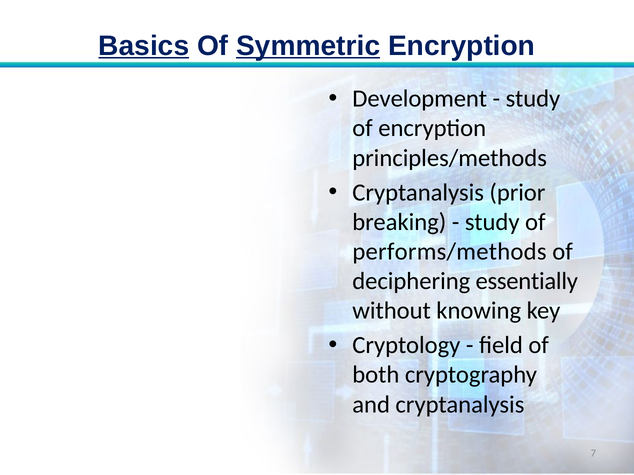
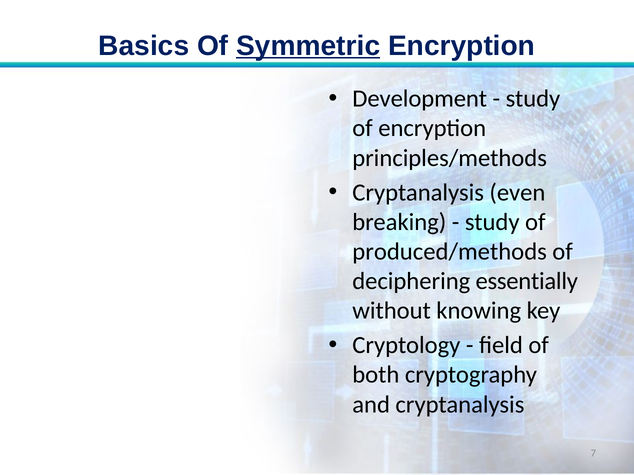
Basics underline: present -> none
prior: prior -> even
performs/methods: performs/methods -> produced/methods
